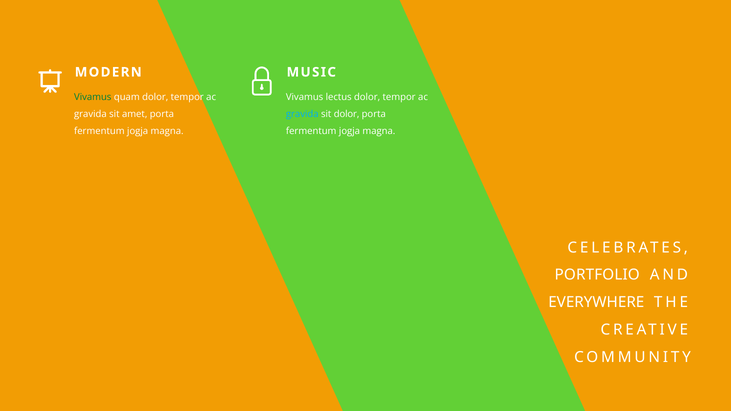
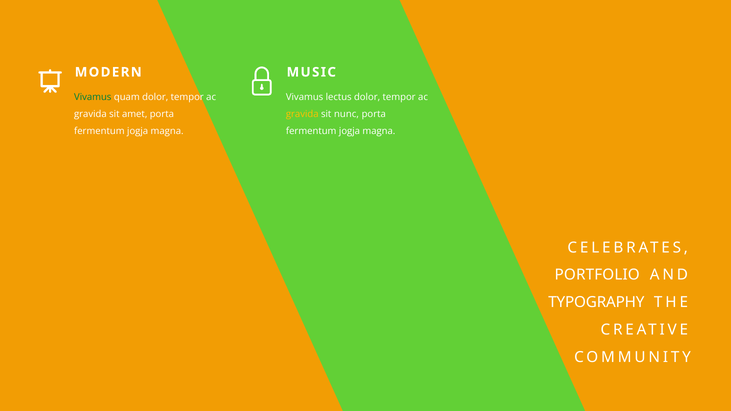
gravida at (302, 114) colour: light blue -> yellow
sit dolor: dolor -> nunc
EVERYWHERE: EVERYWHERE -> TYPOGRAPHY
